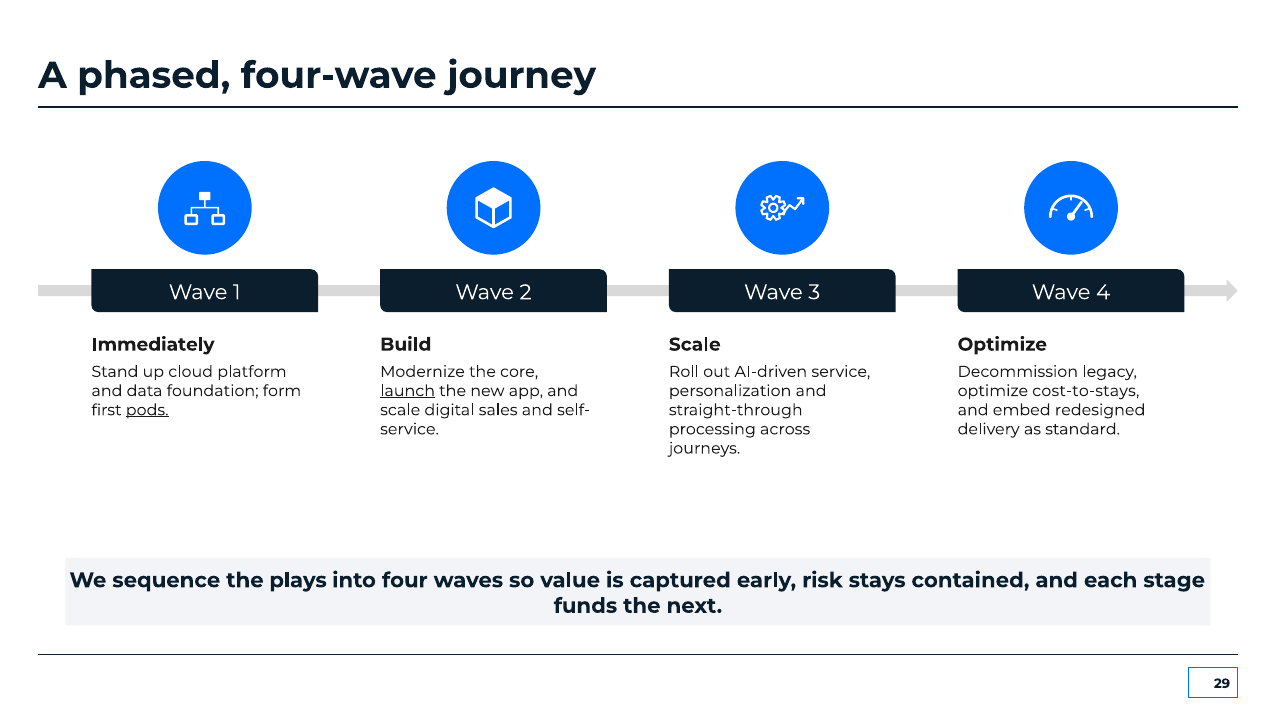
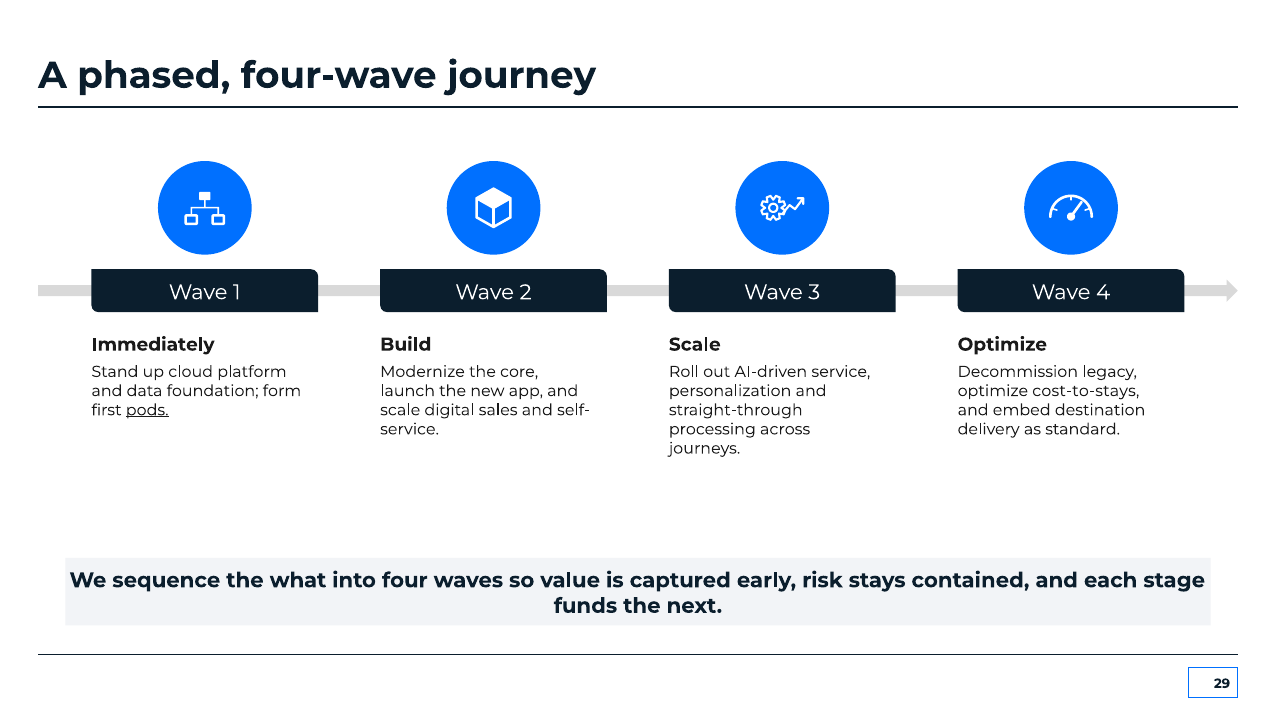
launch underline: present -> none
redesigned: redesigned -> destination
plays: plays -> what
